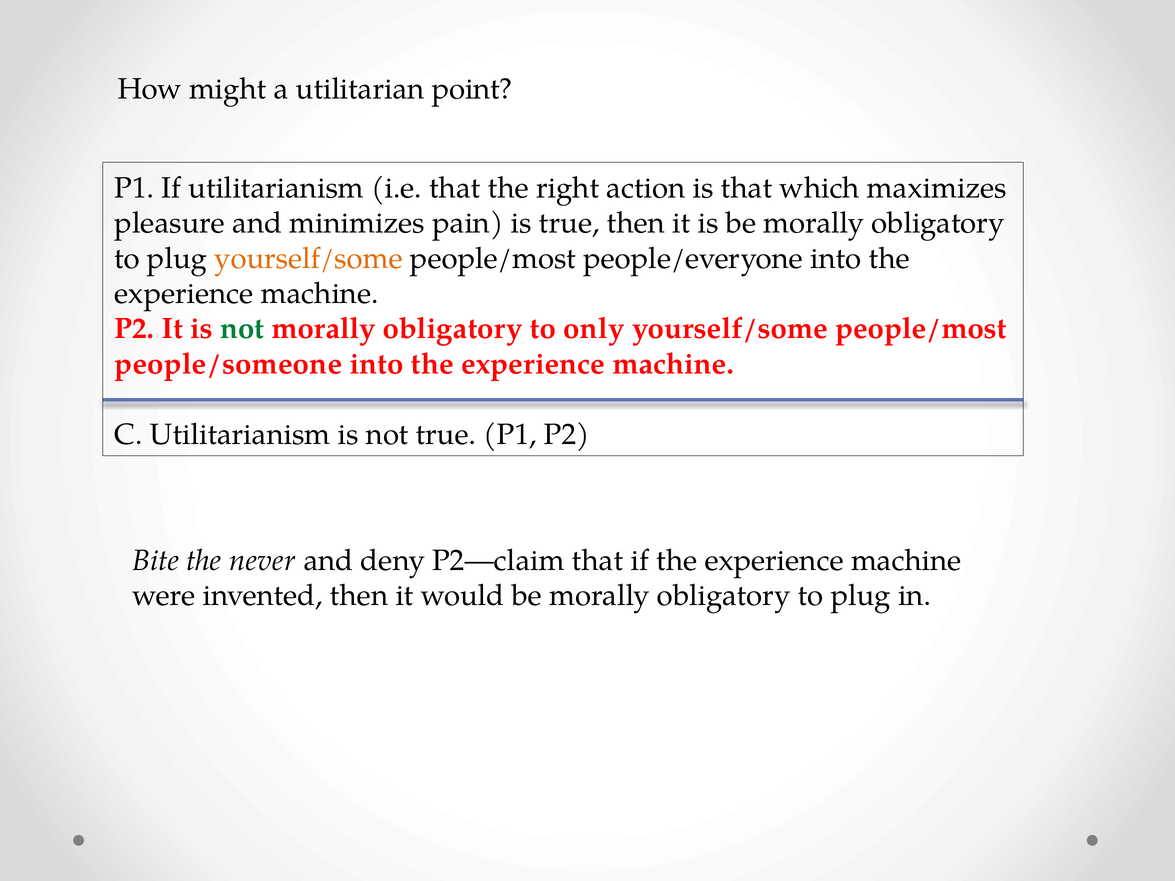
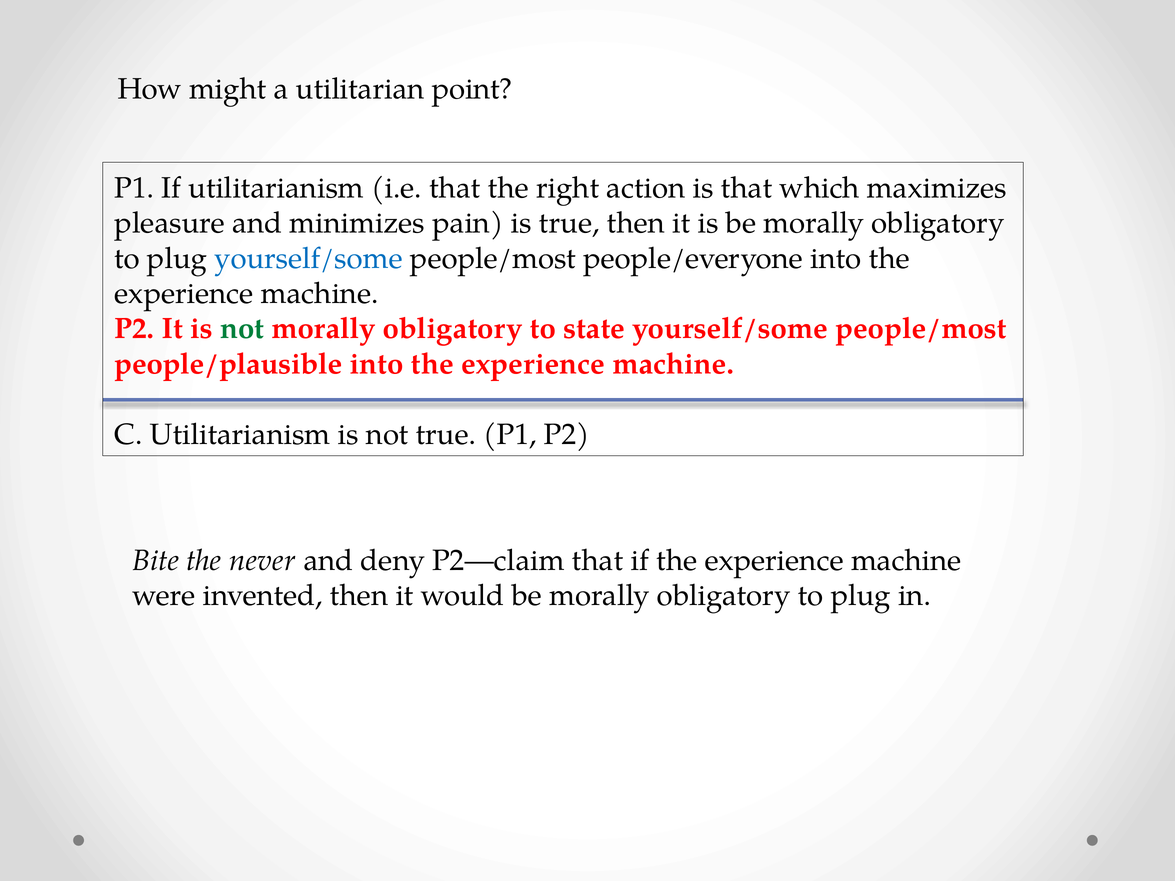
yourself/some at (309, 258) colour: orange -> blue
only: only -> state
people/someone: people/someone -> people/plausible
